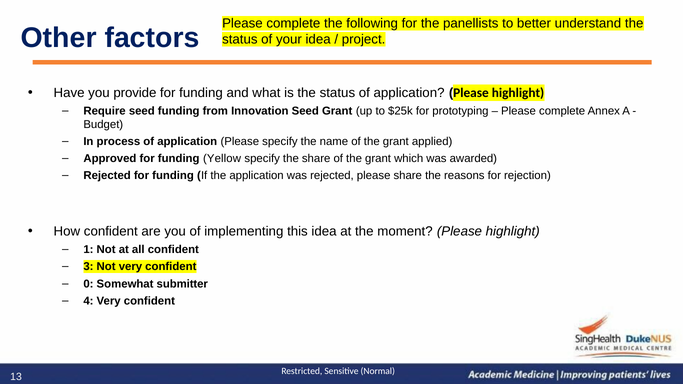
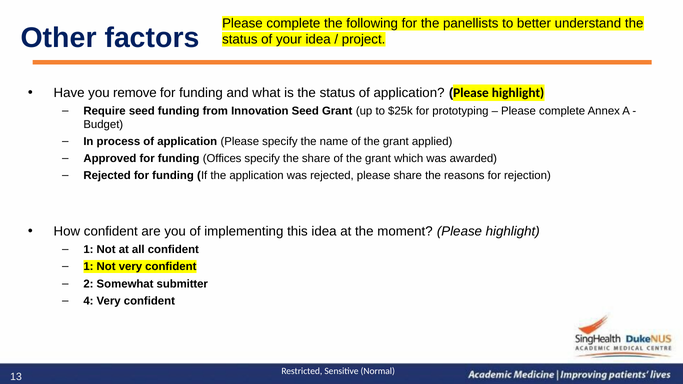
provide: provide -> remove
Yellow: Yellow -> Offices
3 at (88, 267): 3 -> 1
0: 0 -> 2
